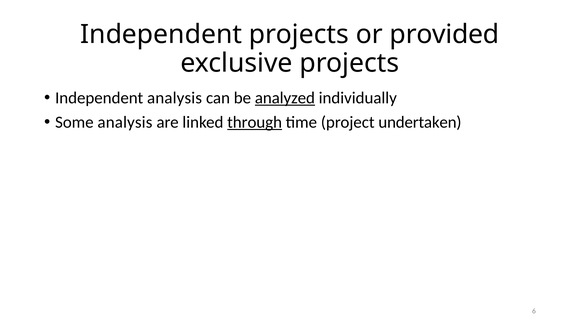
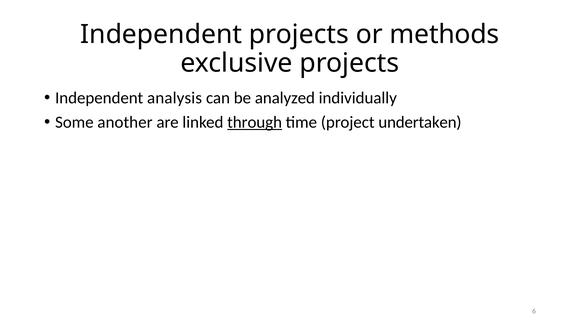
provided: provided -> methods
analyzed underline: present -> none
Some analysis: analysis -> another
